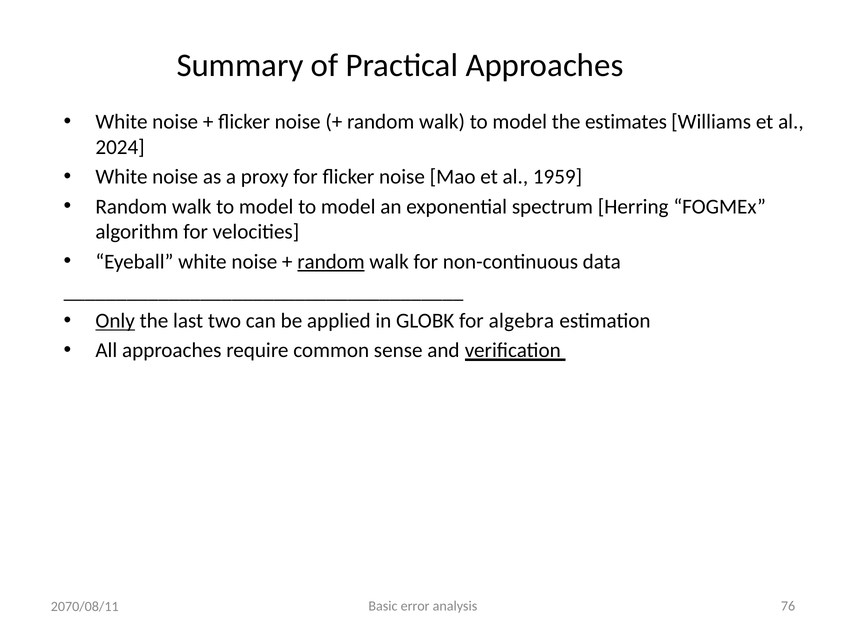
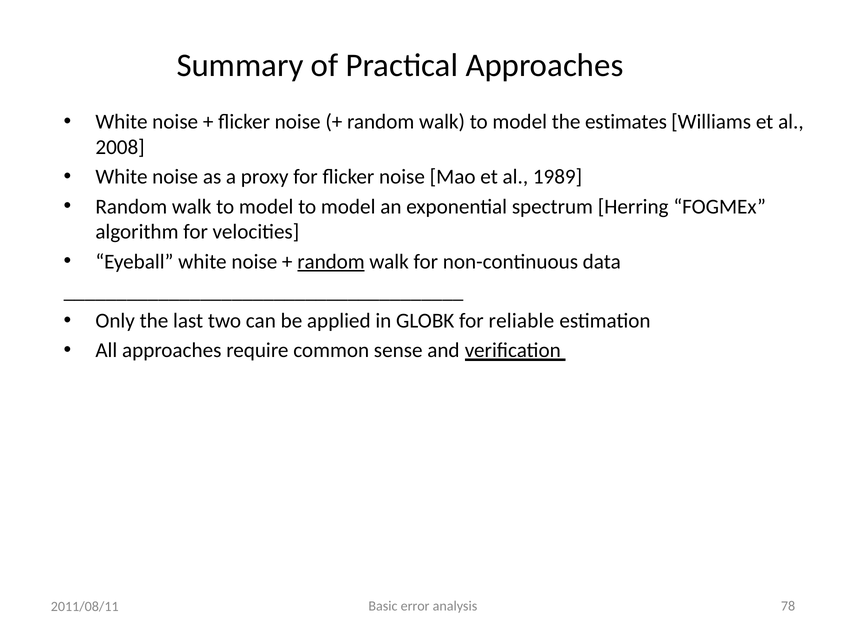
2024: 2024 -> 2008
1959: 1959 -> 1989
Only underline: present -> none
algebra: algebra -> reliable
76: 76 -> 78
2070/08/11: 2070/08/11 -> 2011/08/11
